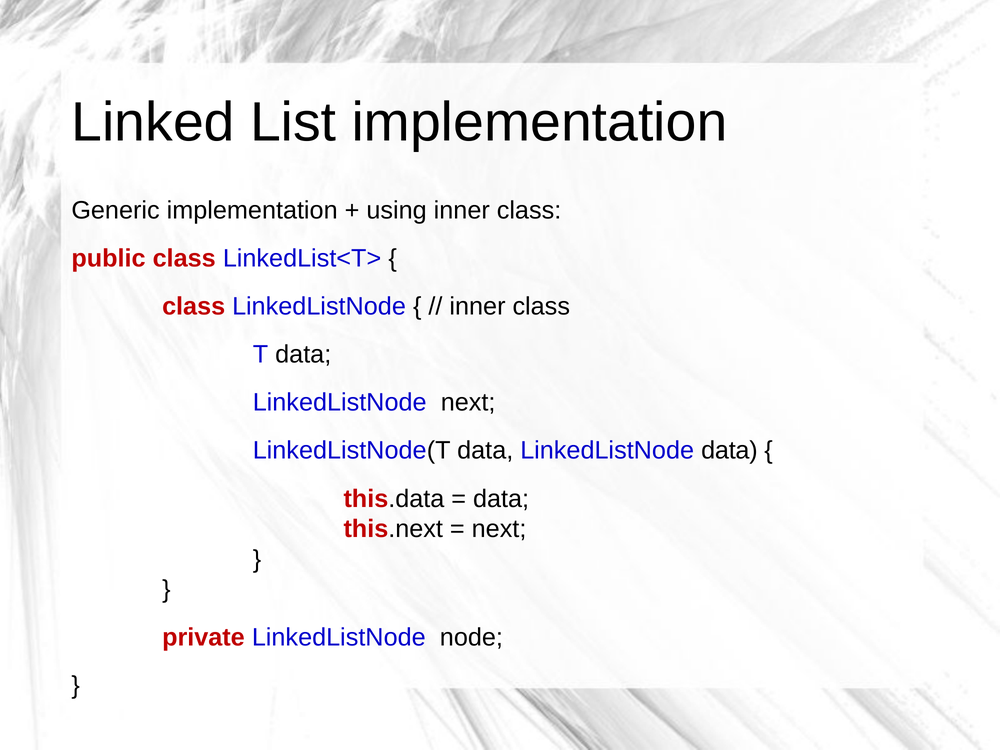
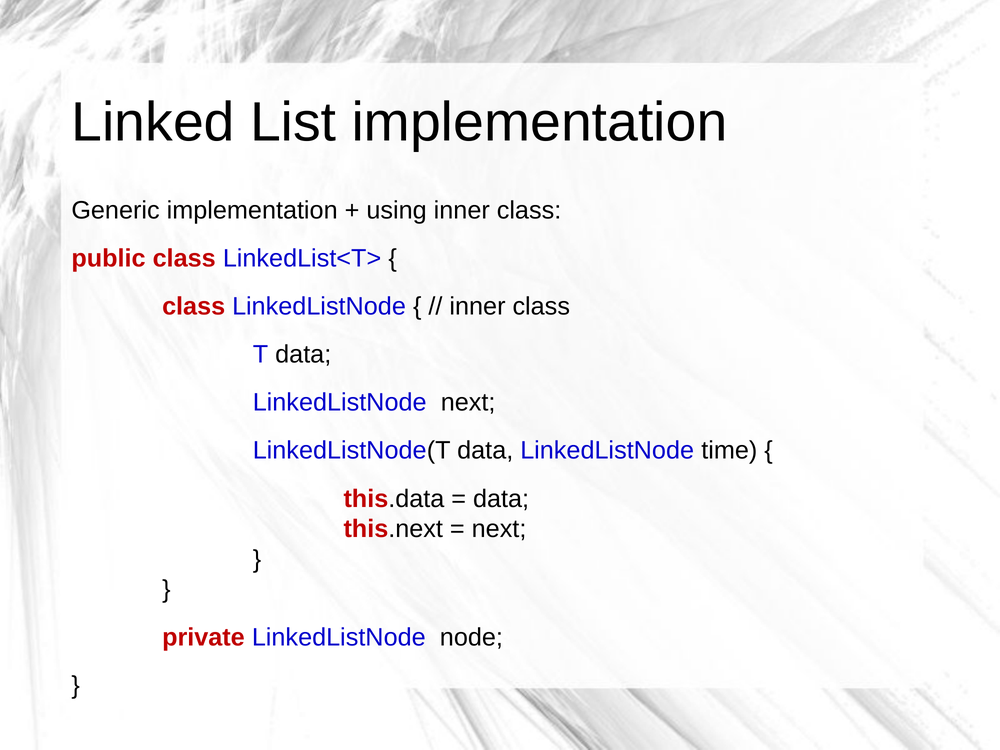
LinkedListNode data: data -> time
